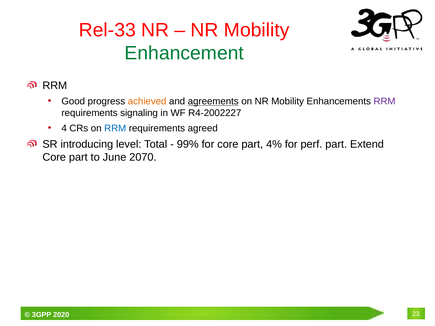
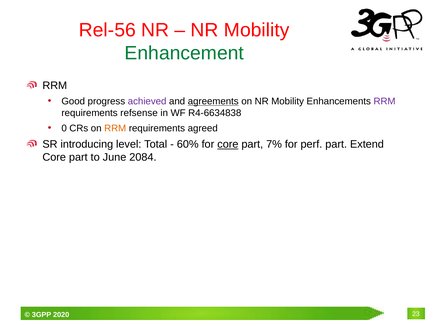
Rel-33: Rel-33 -> Rel-56
achieved colour: orange -> purple
signaling: signaling -> refsense
R4-2002227: R4-2002227 -> R4-6634838
4: 4 -> 0
RRM at (115, 128) colour: blue -> orange
99%: 99% -> 60%
core at (228, 144) underline: none -> present
4%: 4% -> 7%
2070: 2070 -> 2084
